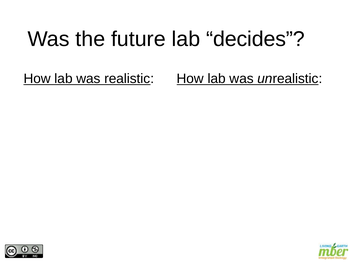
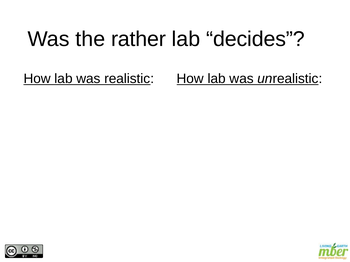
future: future -> rather
